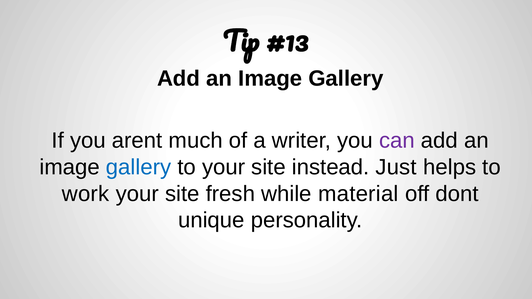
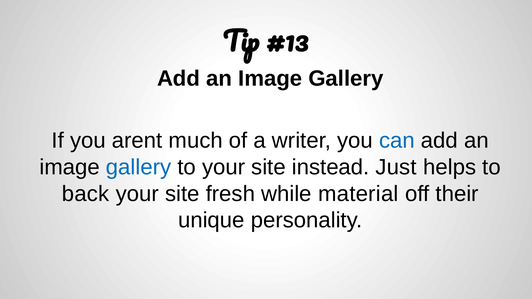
can colour: purple -> blue
work: work -> back
dont: dont -> their
